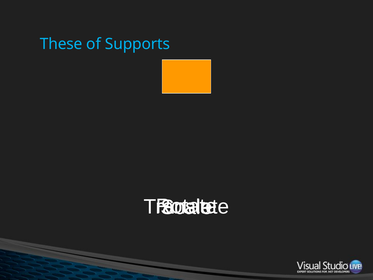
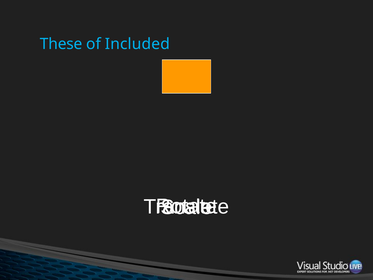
Supports: Supports -> Included
